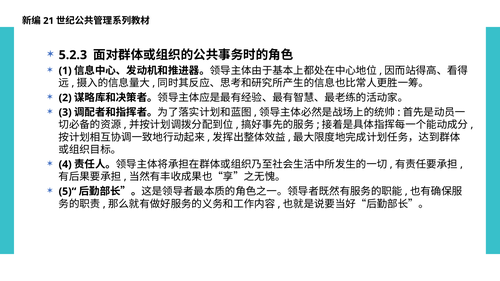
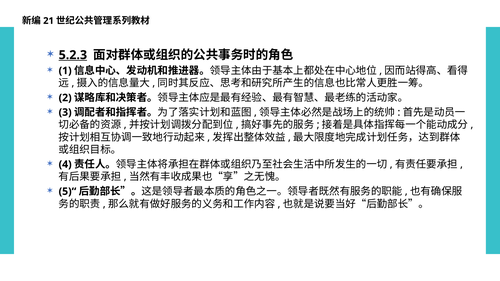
5.2.3 underline: none -> present
